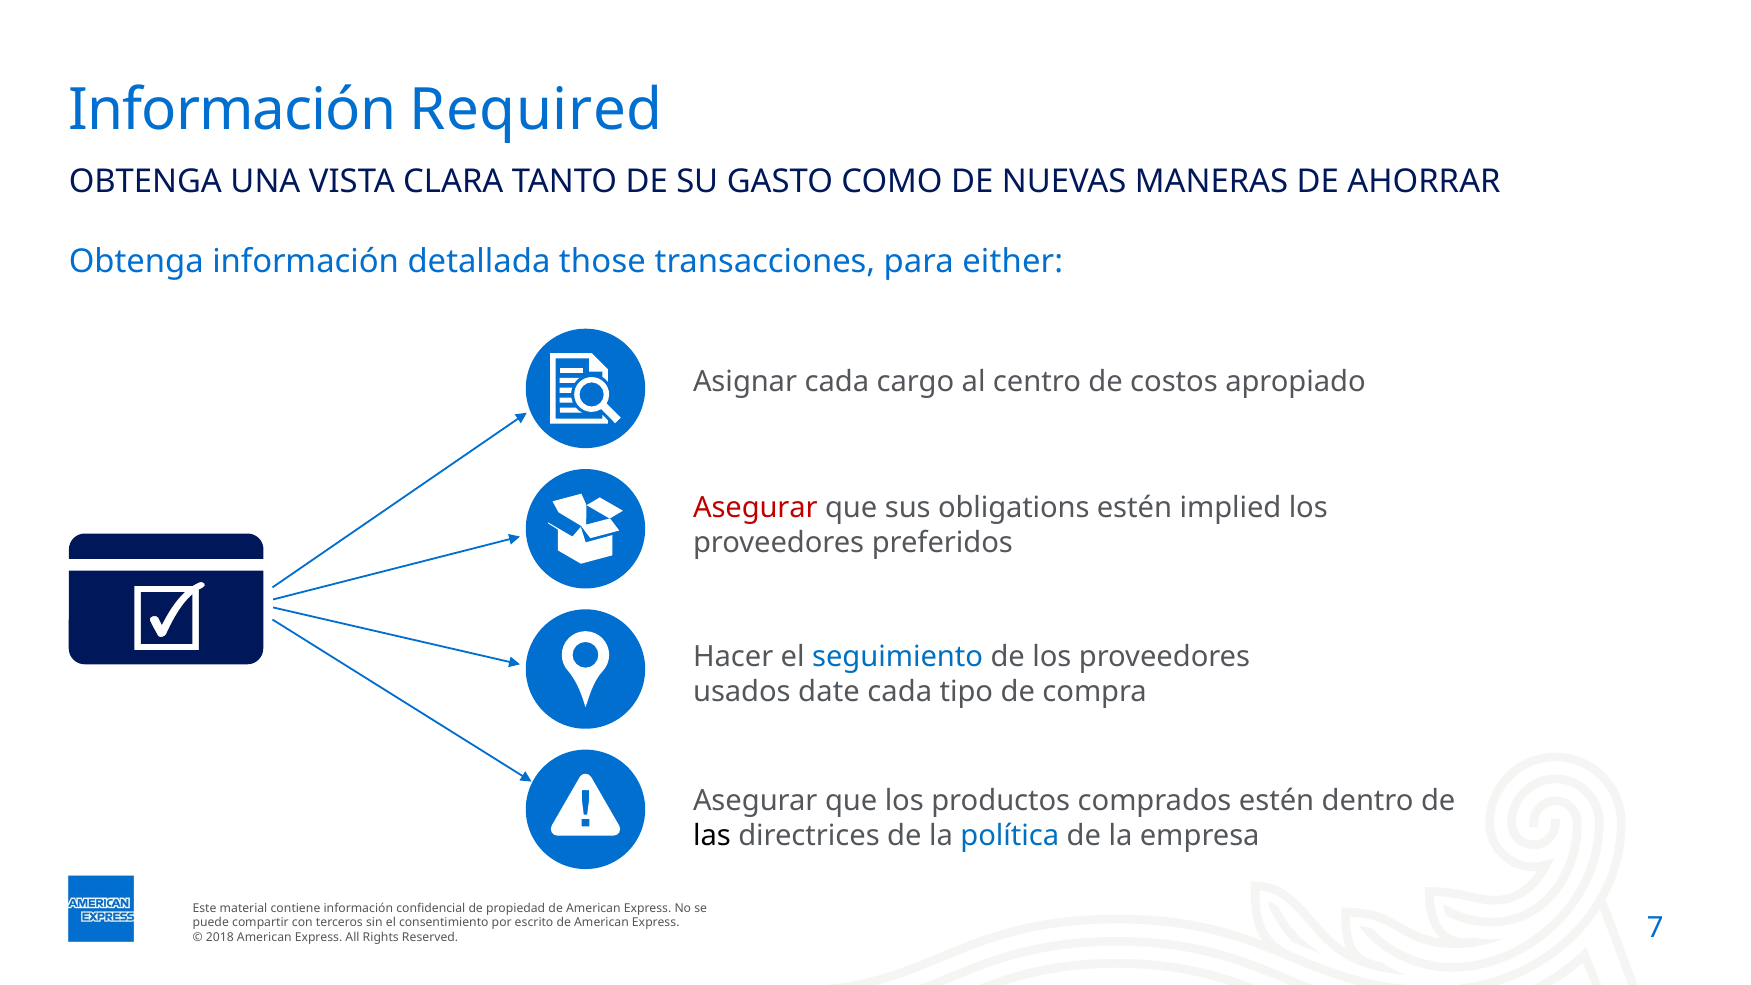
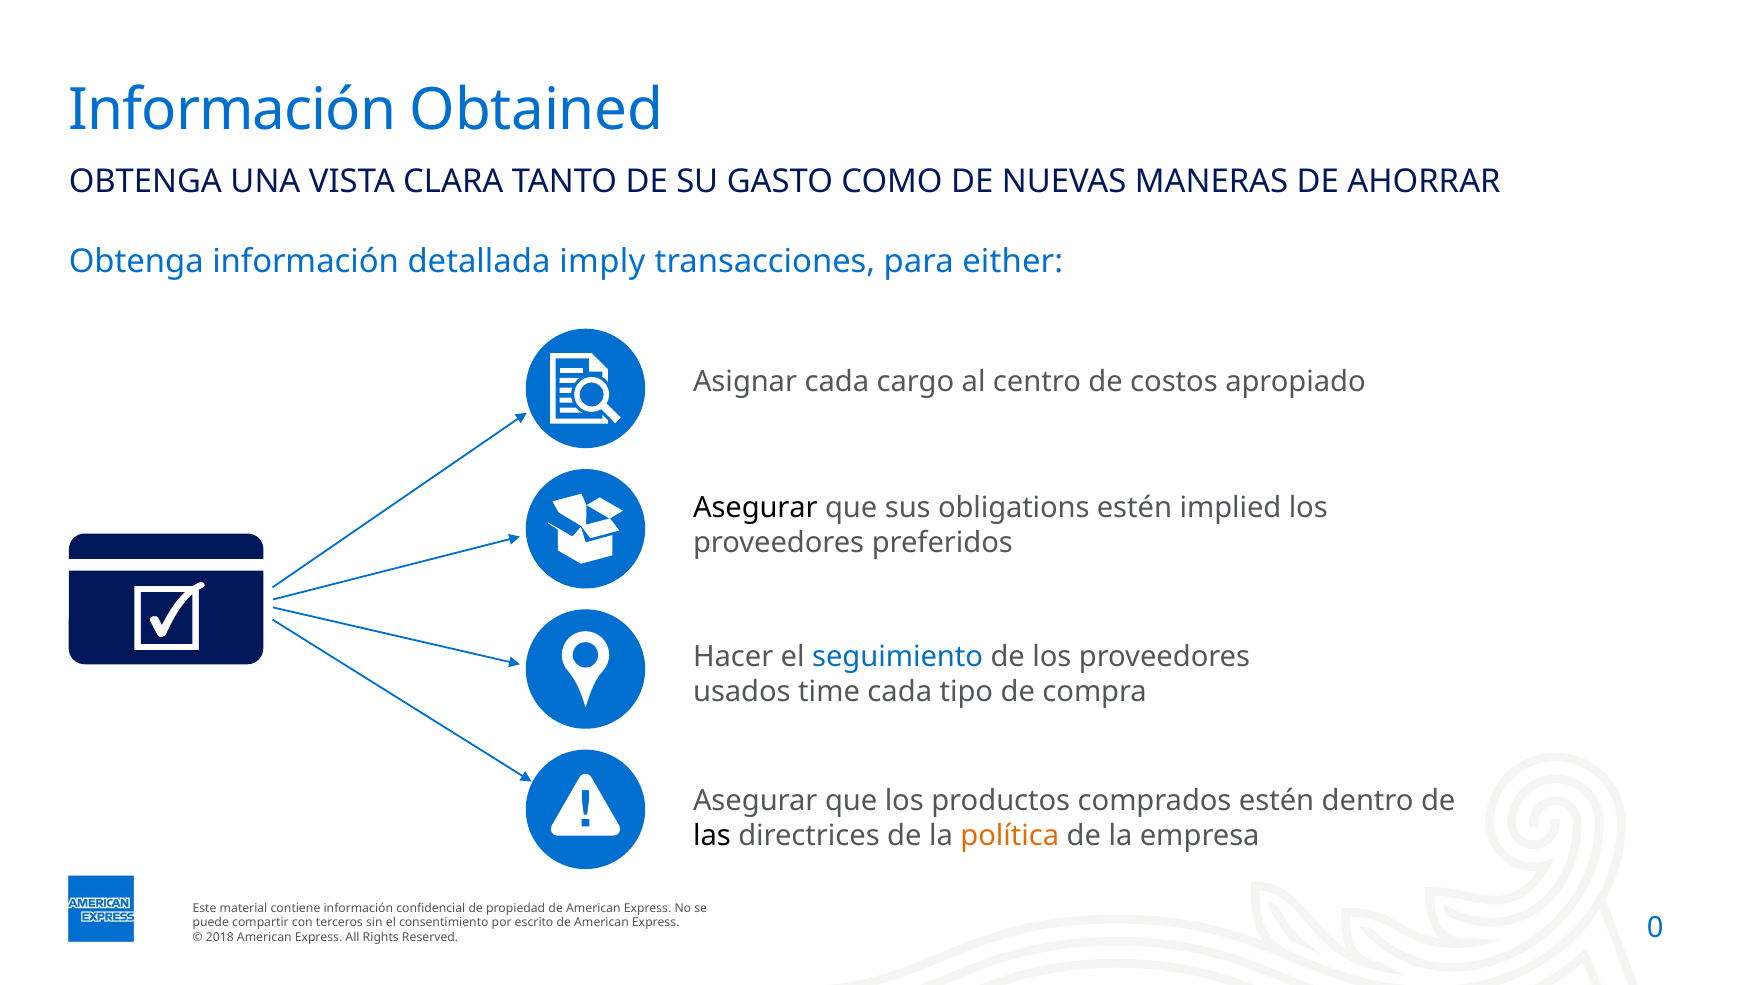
Required: Required -> Obtained
those: those -> imply
Asegurar at (755, 508) colour: red -> black
date: date -> time
política colour: blue -> orange
7: 7 -> 0
